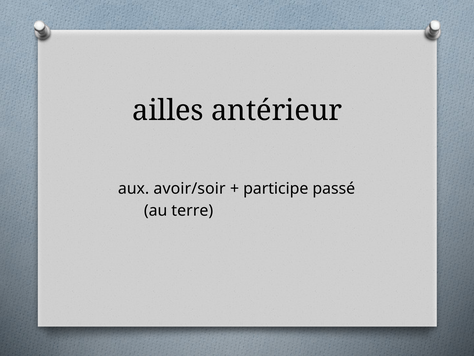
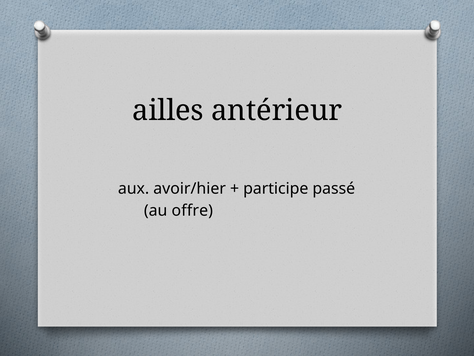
avoir/soir: avoir/soir -> avoir/hier
terre: terre -> offre
